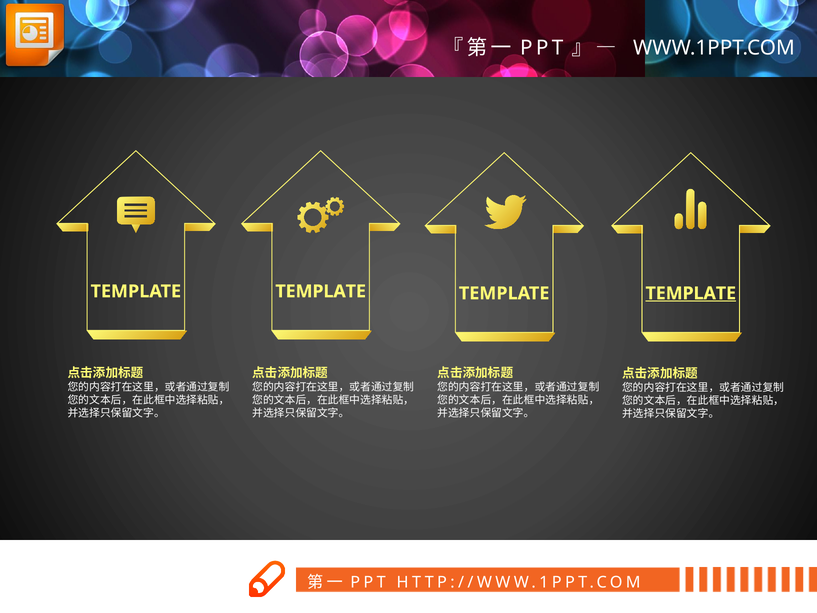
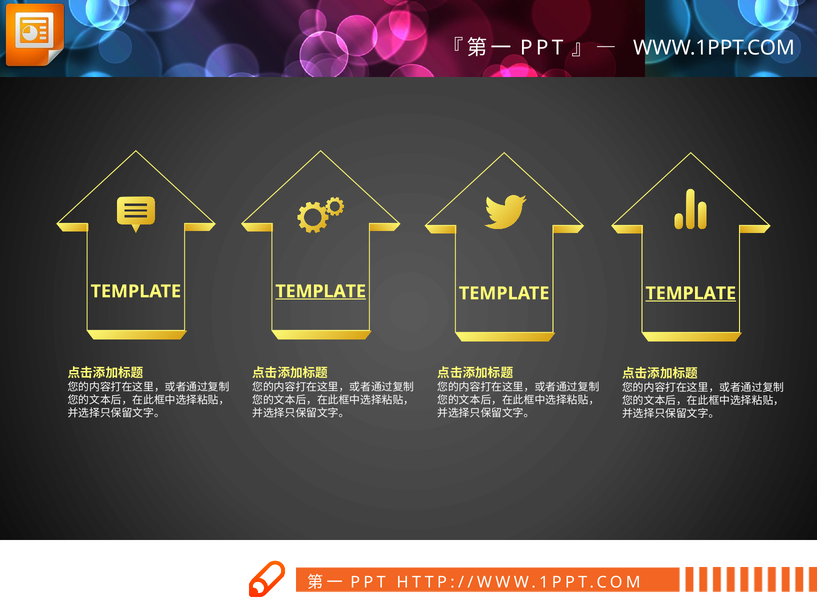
TEMPLATE at (321, 291) underline: none -> present
